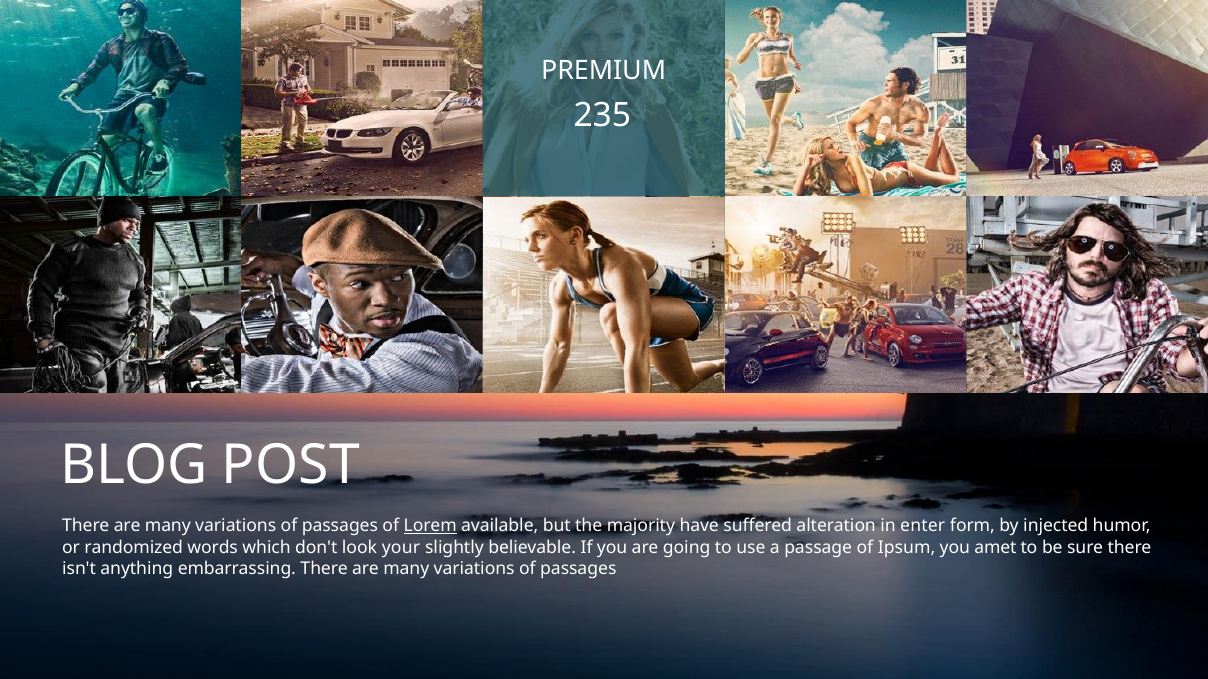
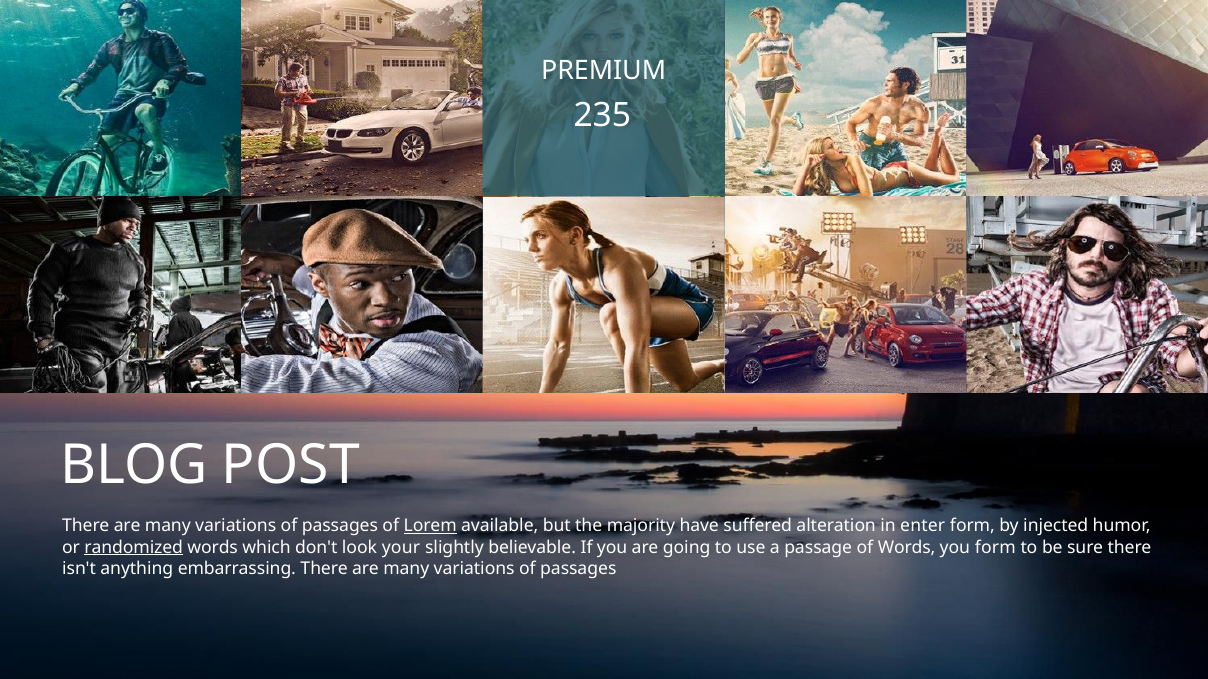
randomized underline: none -> present
of Ipsum: Ipsum -> Words
you amet: amet -> form
